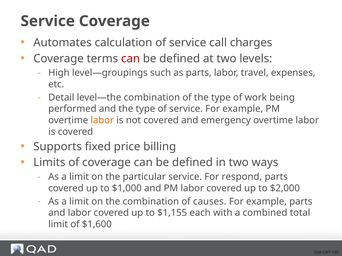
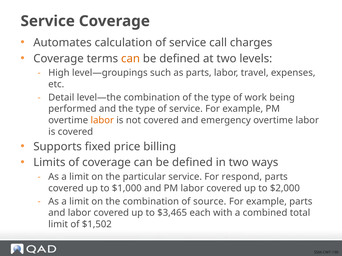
can at (130, 59) colour: red -> orange
causes: causes -> source
$1,155: $1,155 -> $3,465
$1,600: $1,600 -> $1,502
